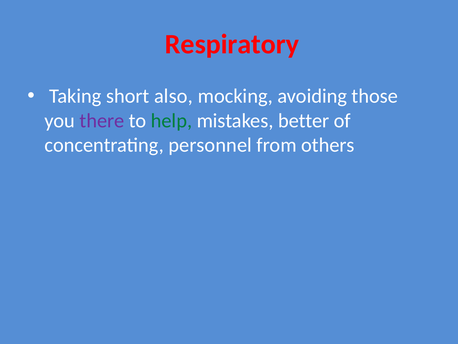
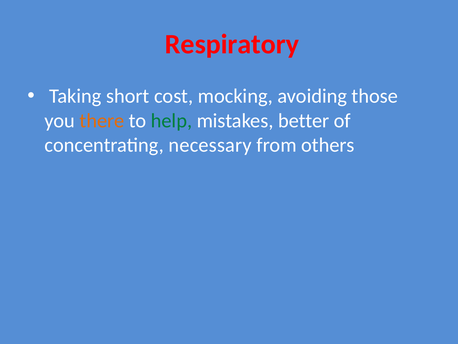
also: also -> cost
there colour: purple -> orange
personnel: personnel -> necessary
